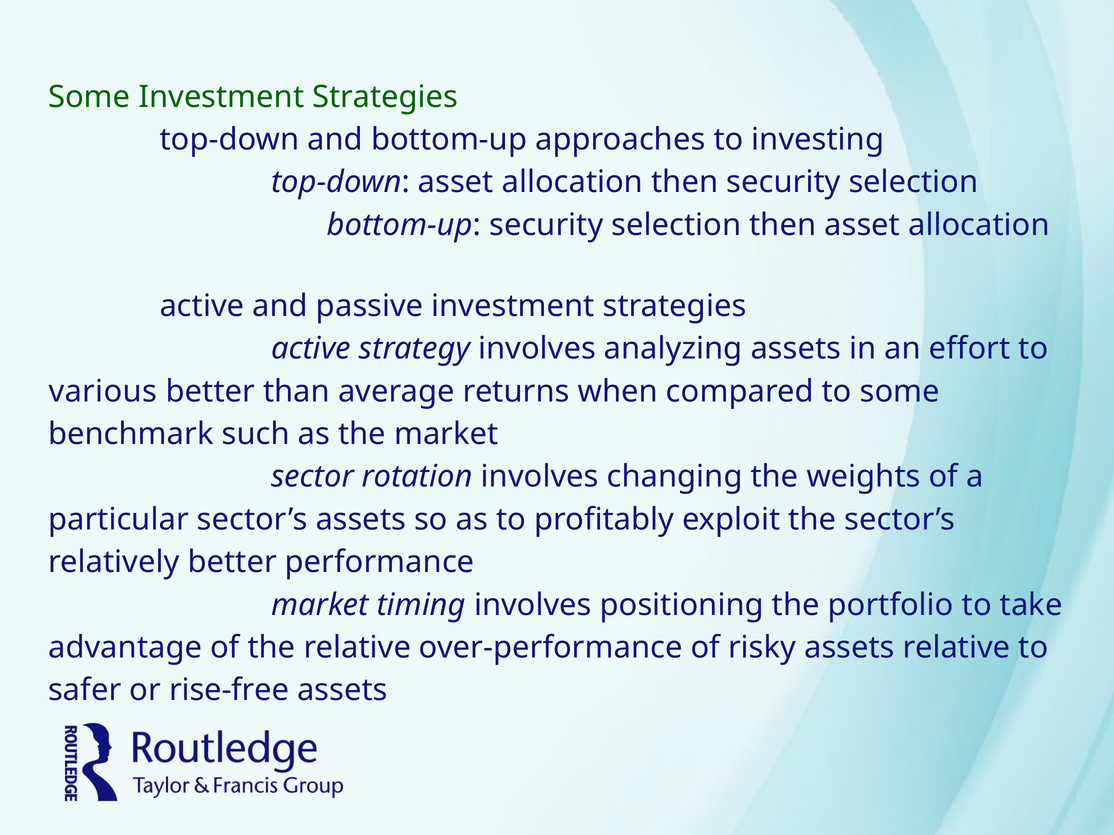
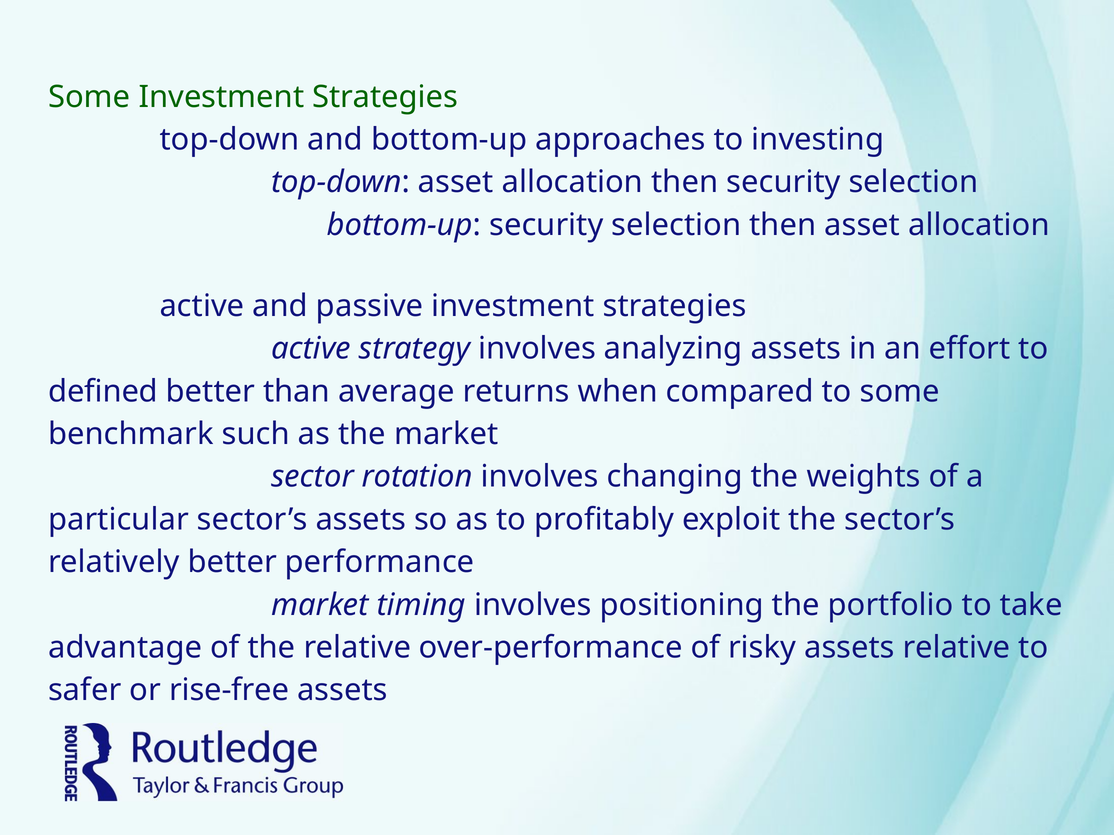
various: various -> defined
